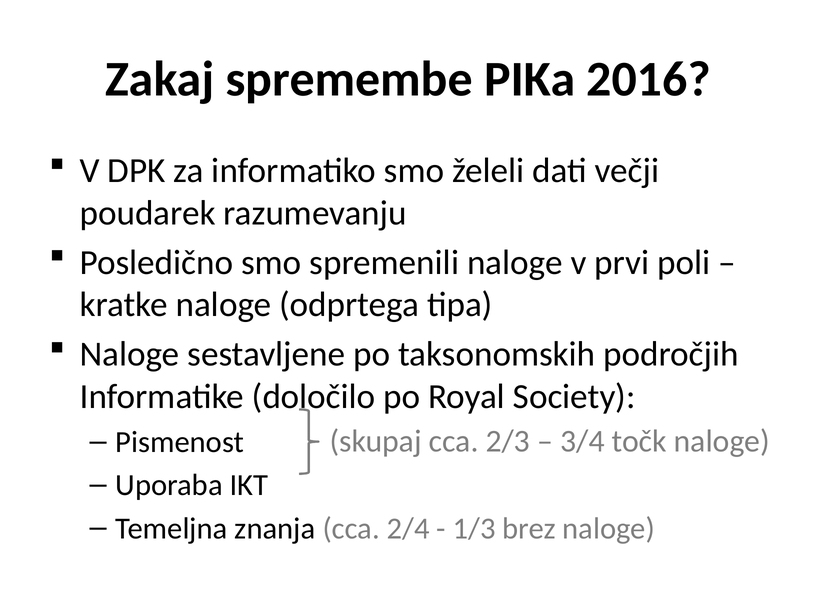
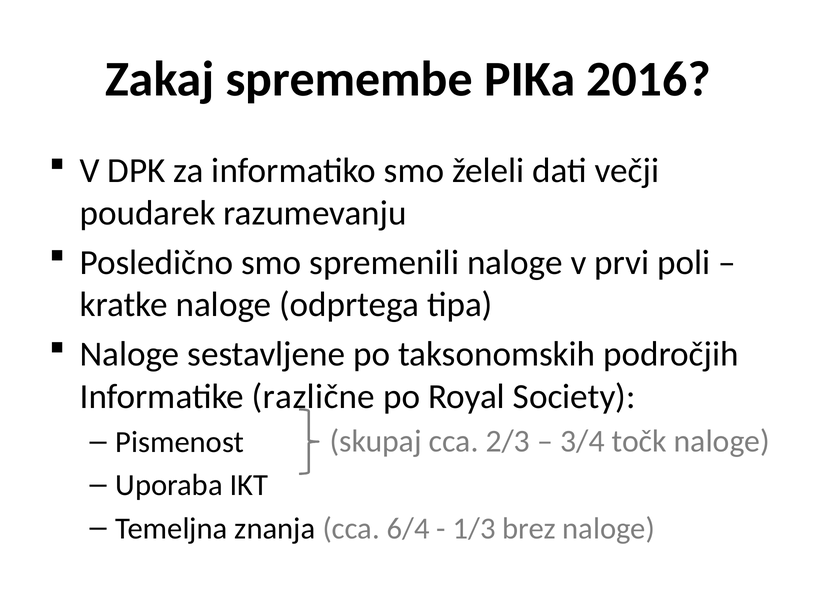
določilo: določilo -> različne
2/4: 2/4 -> 6/4
